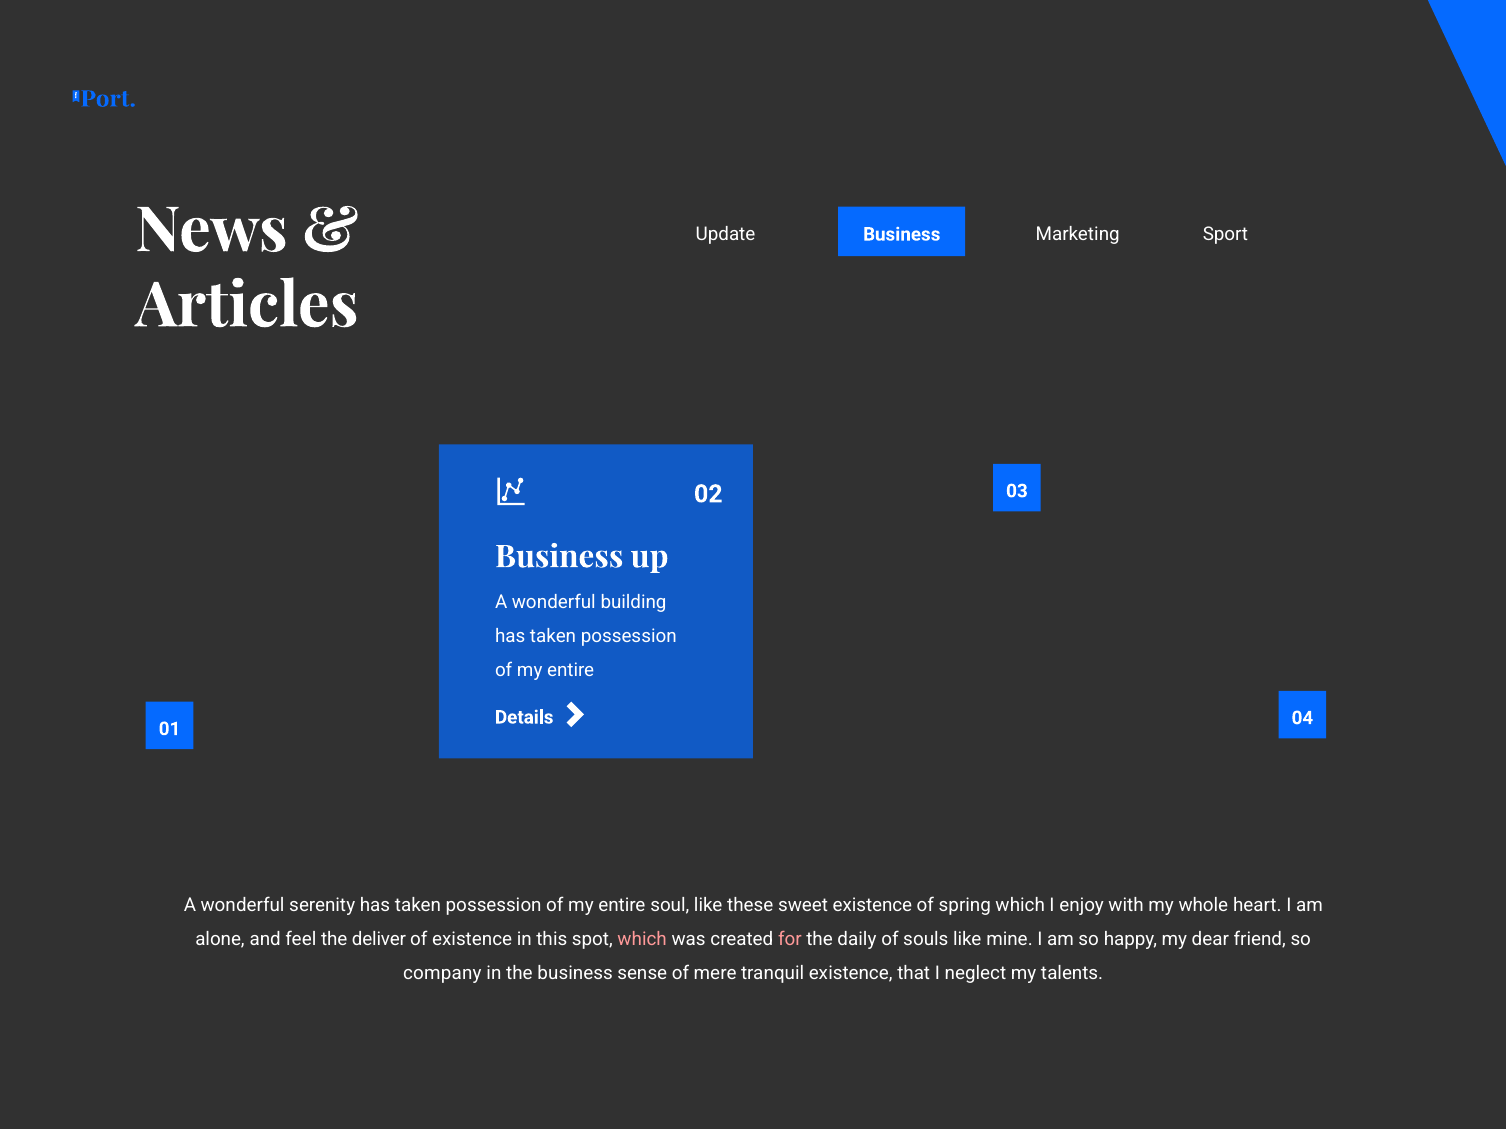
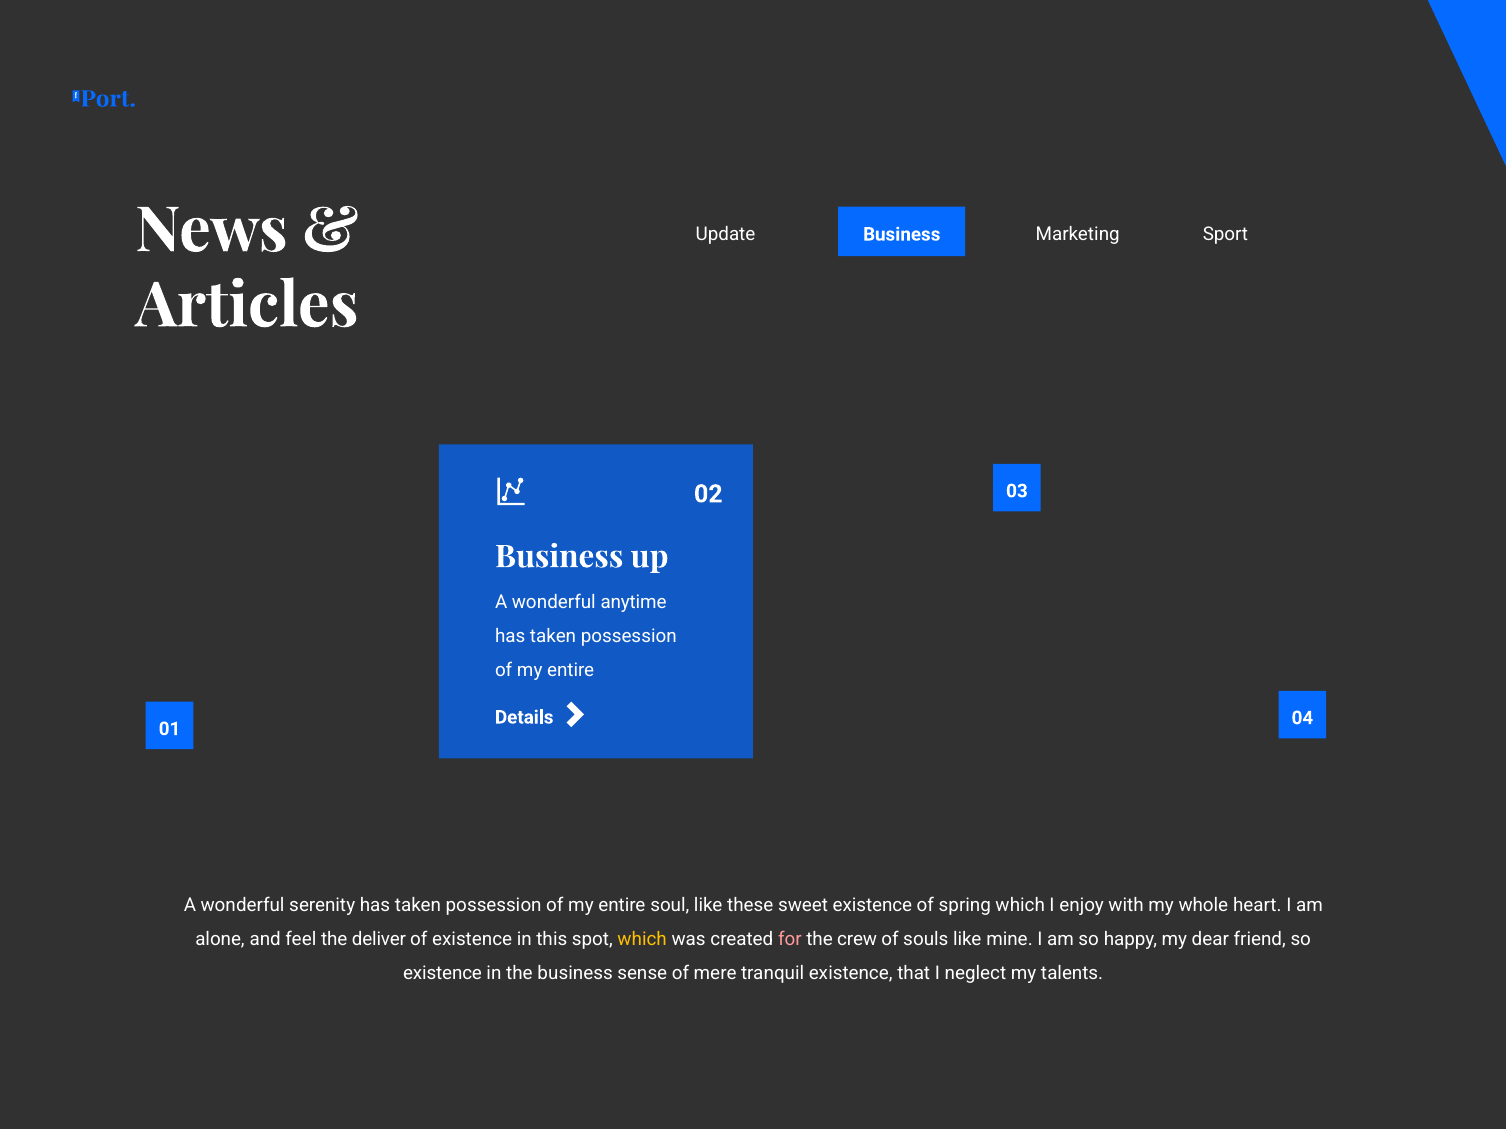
building: building -> anytime
which at (642, 940) colour: pink -> yellow
daily: daily -> crew
company at (442, 974): company -> existence
